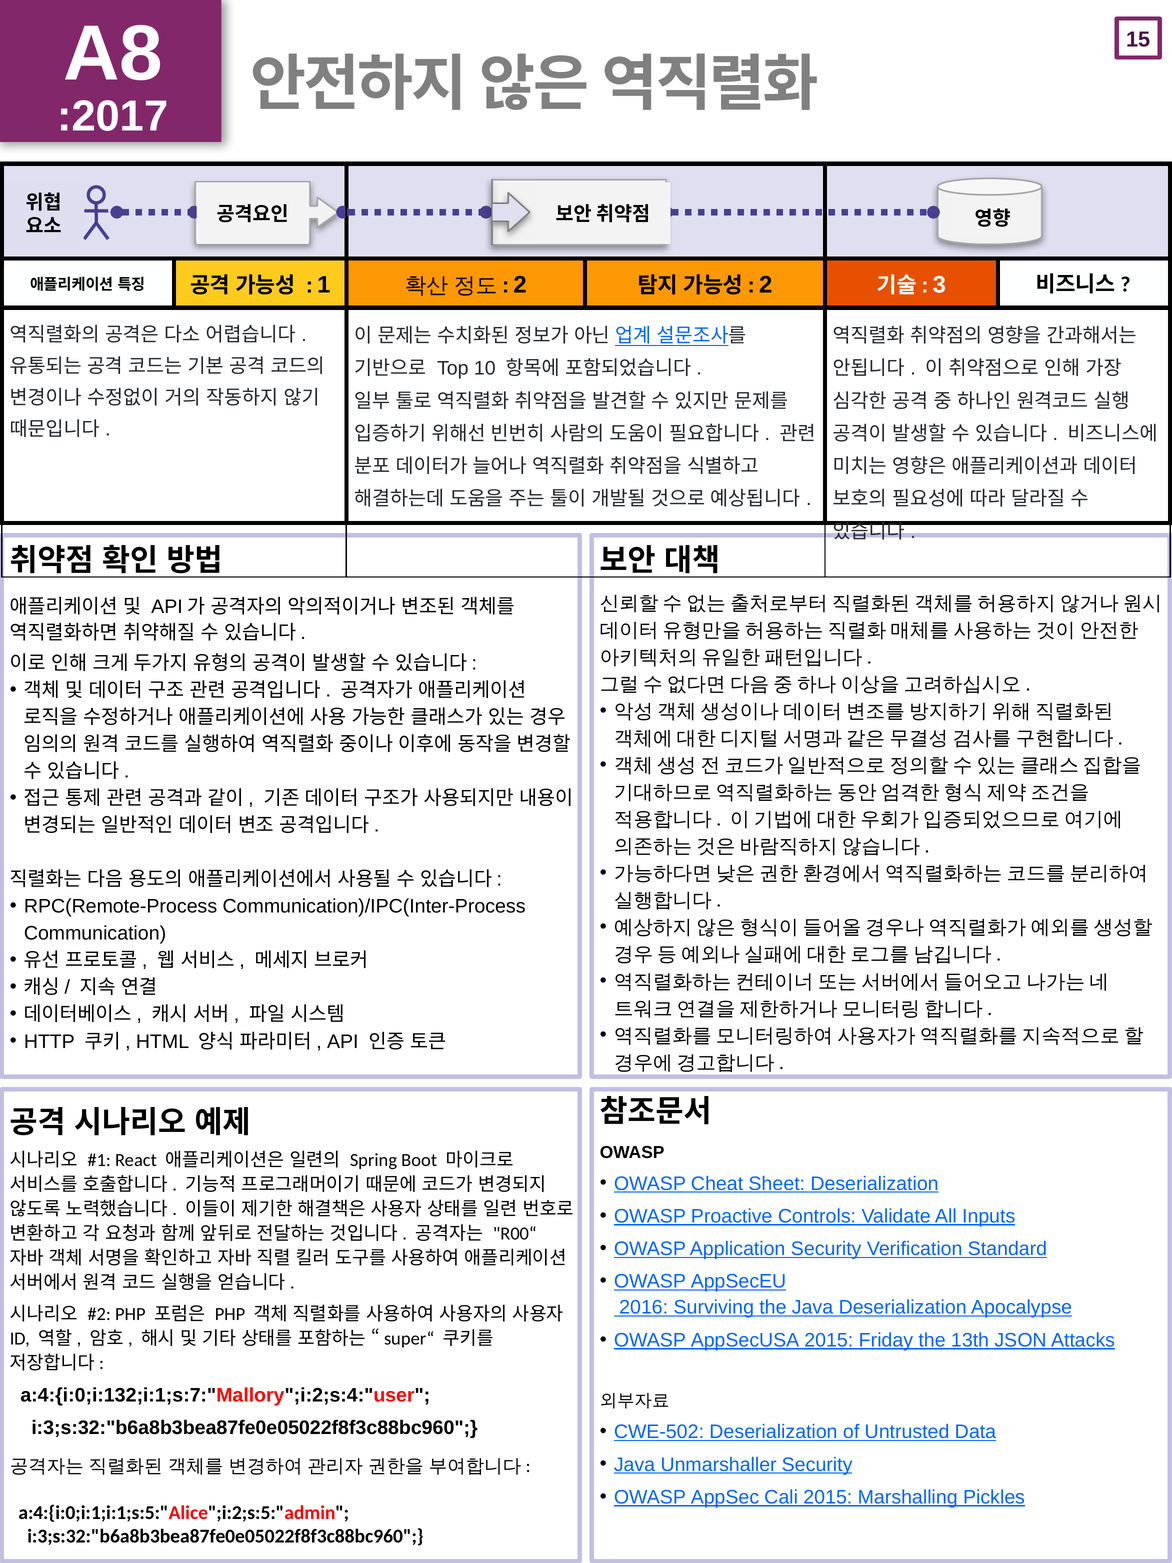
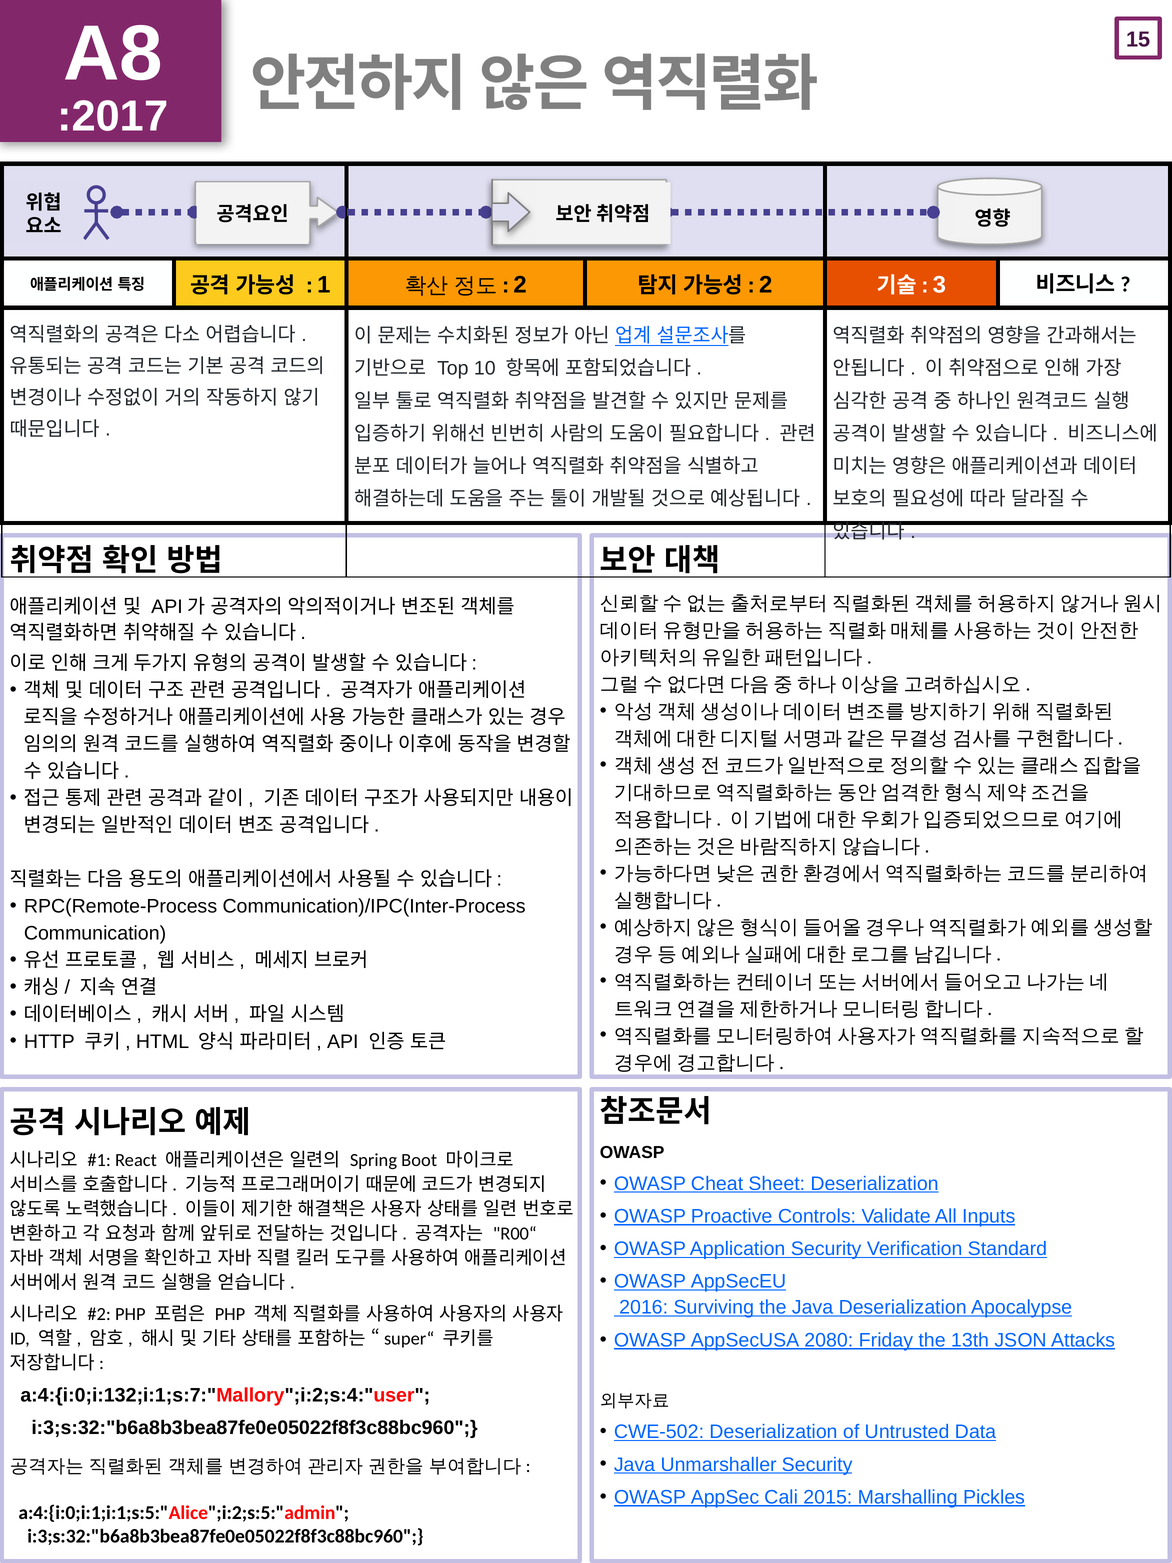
AppSecUSA 2015: 2015 -> 2080
